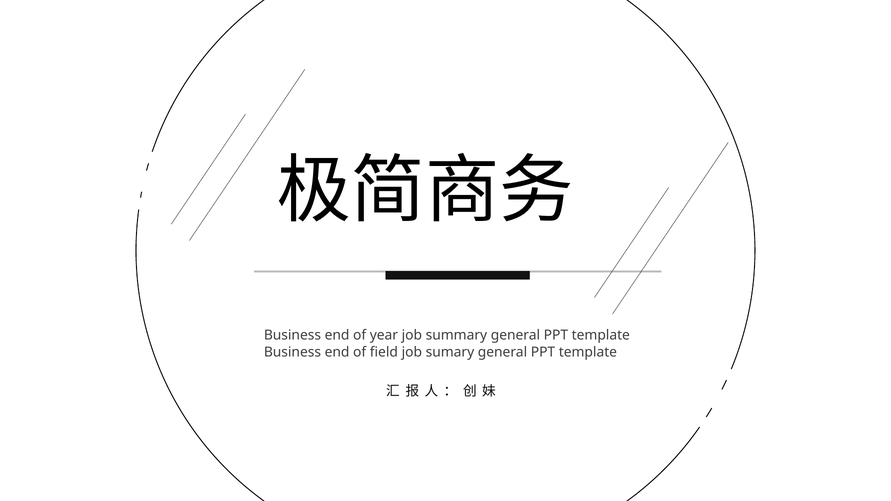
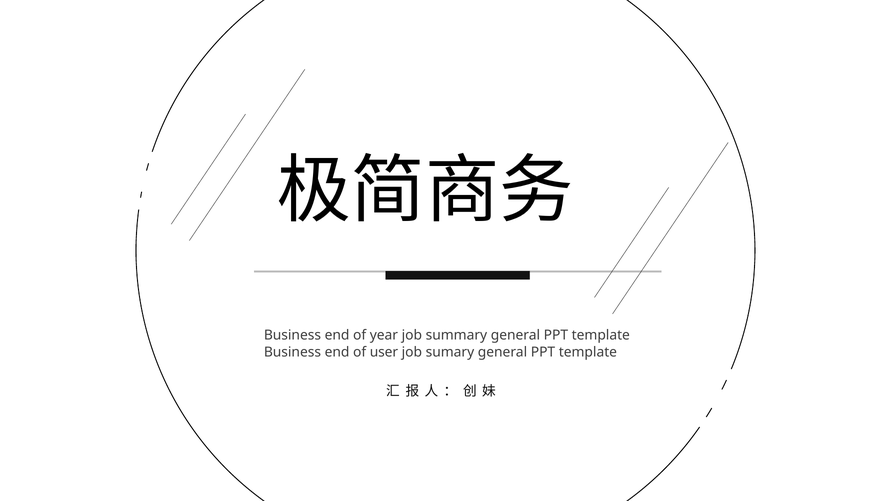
field: field -> user
